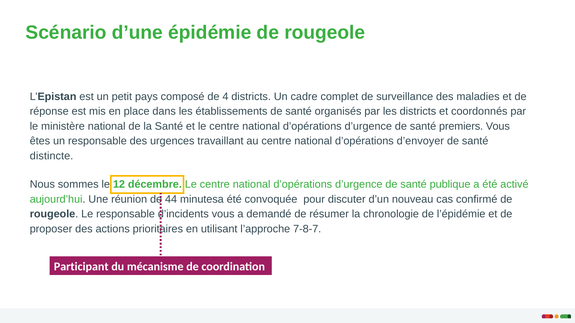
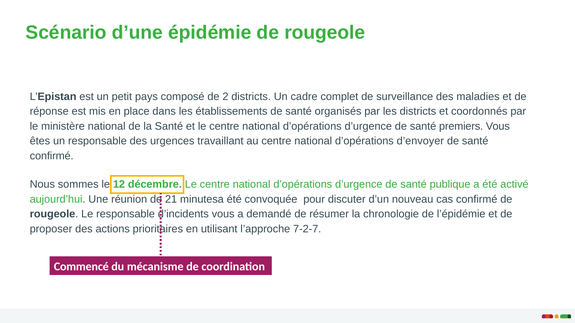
4: 4 -> 2
distincte at (52, 156): distincte -> confirmé
44: 44 -> 21
7-8-7: 7-8-7 -> 7-2-7
Participant: Participant -> Commencé
